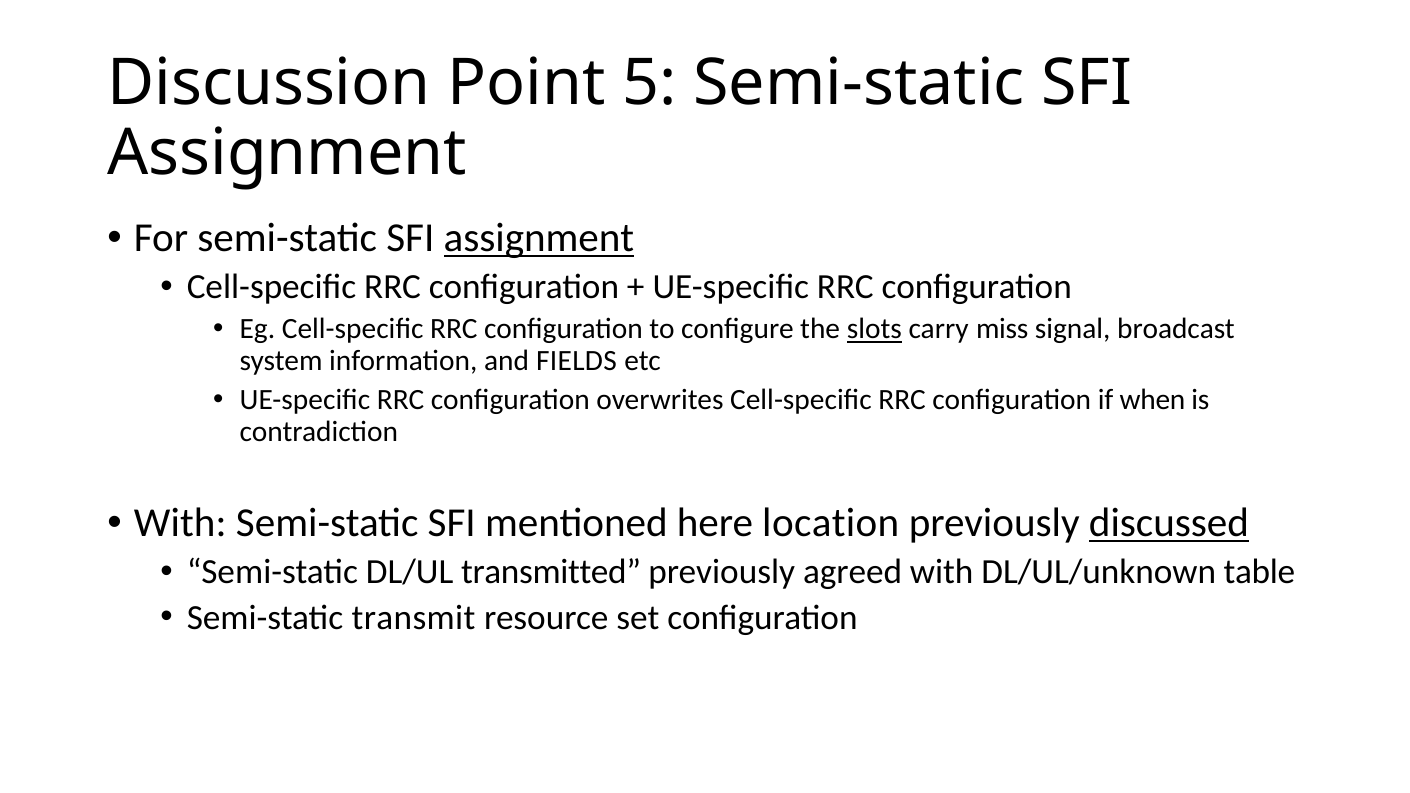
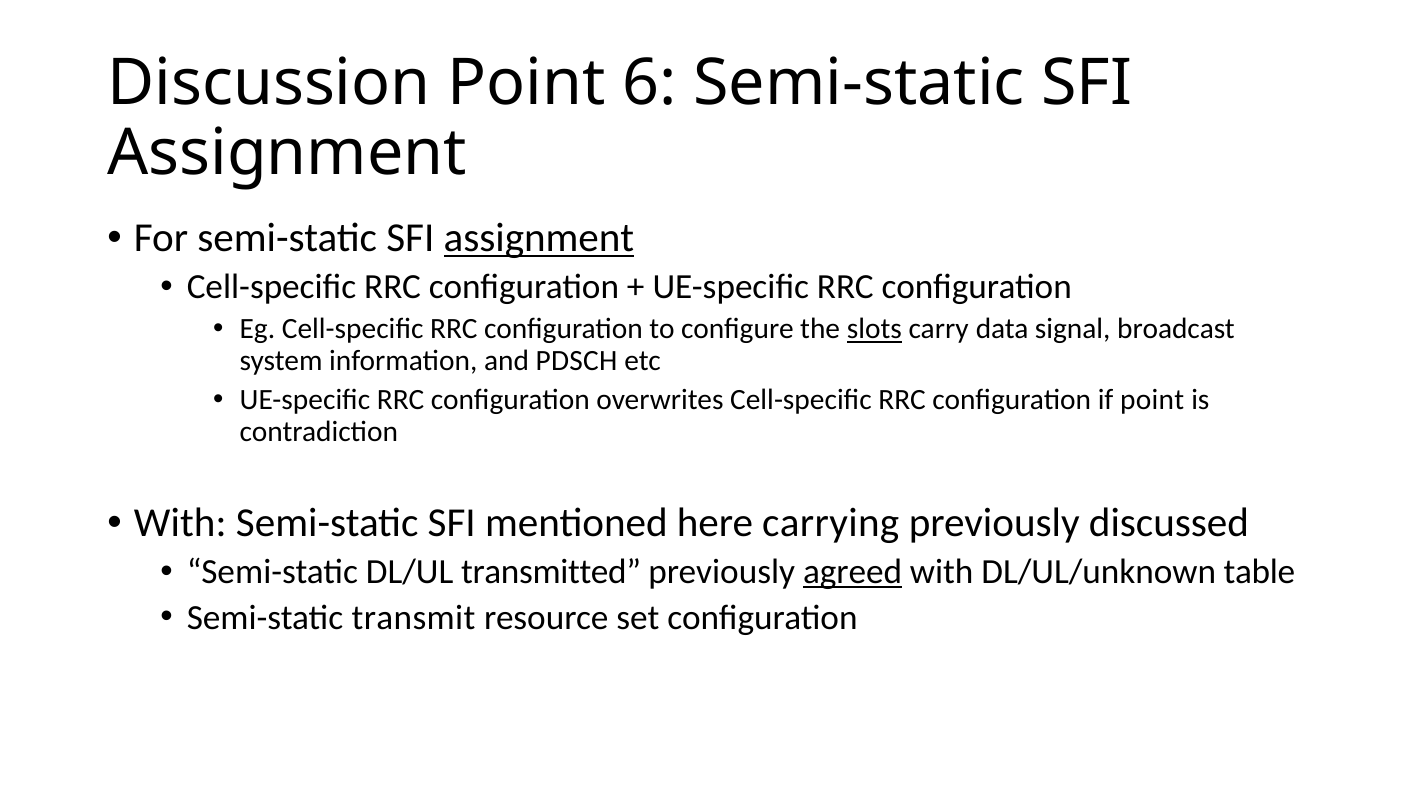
5: 5 -> 6
miss: miss -> data
FIELDS: FIELDS -> PDSCH
if when: when -> point
location: location -> carrying
discussed underline: present -> none
agreed underline: none -> present
